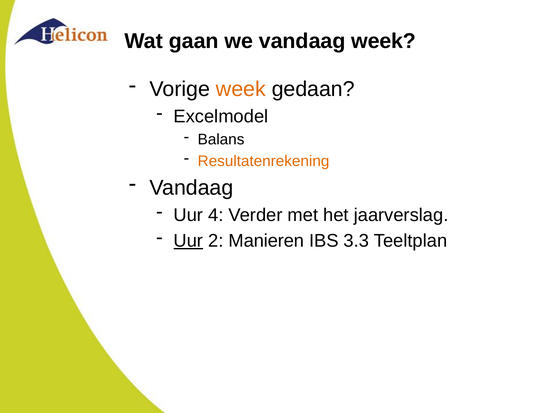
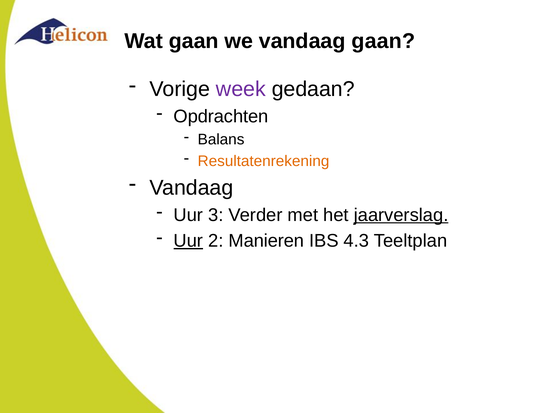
vandaag week: week -> gaan
week at (241, 89) colour: orange -> purple
Excelmodel: Excelmodel -> Opdrachten
4: 4 -> 3
jaarverslag underline: none -> present
3.3: 3.3 -> 4.3
